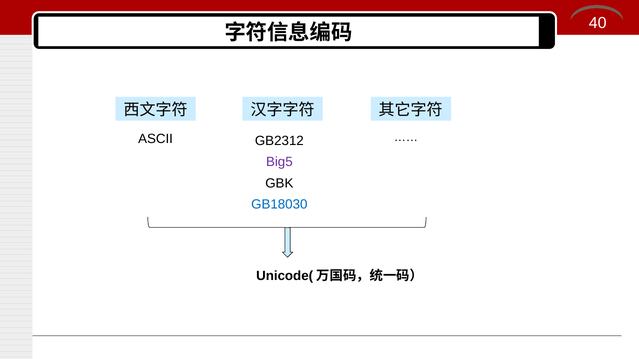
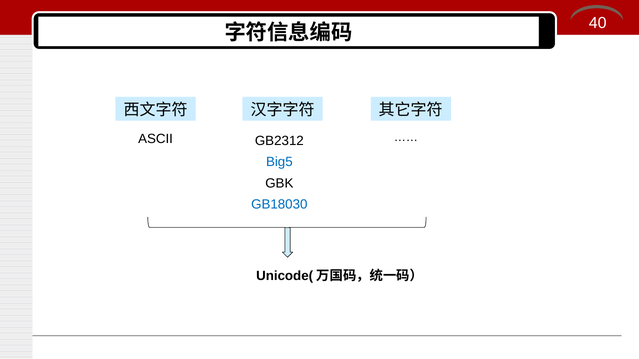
Big5 colour: purple -> blue
